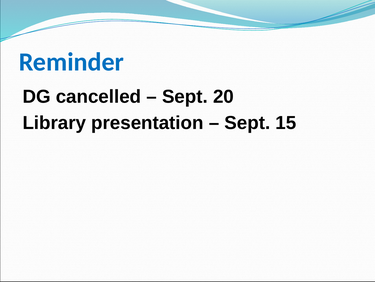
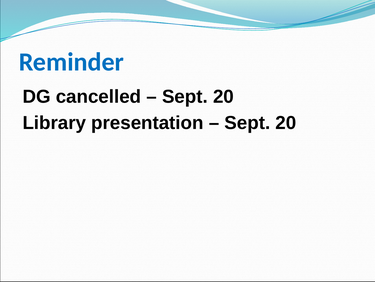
15 at (286, 123): 15 -> 20
